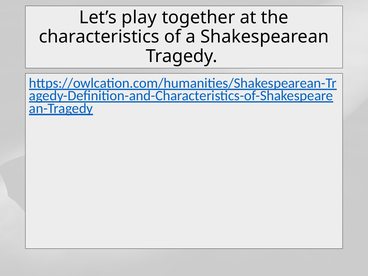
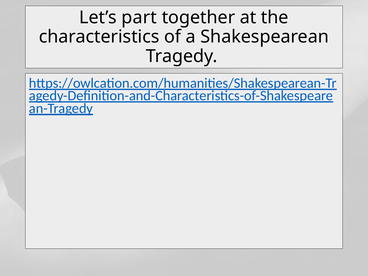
play: play -> part
